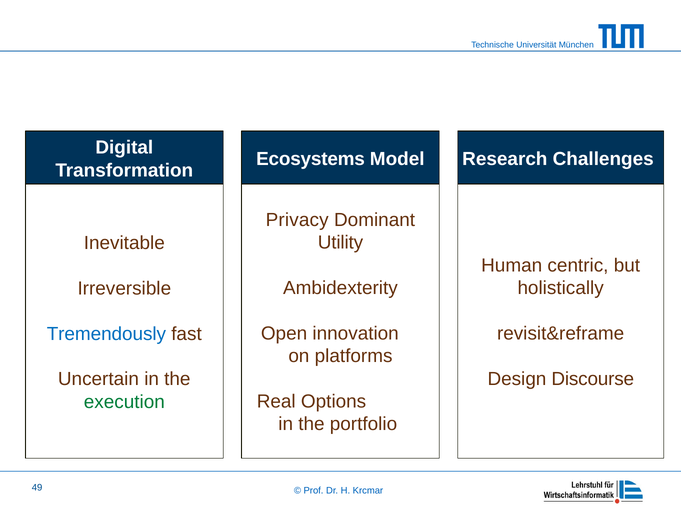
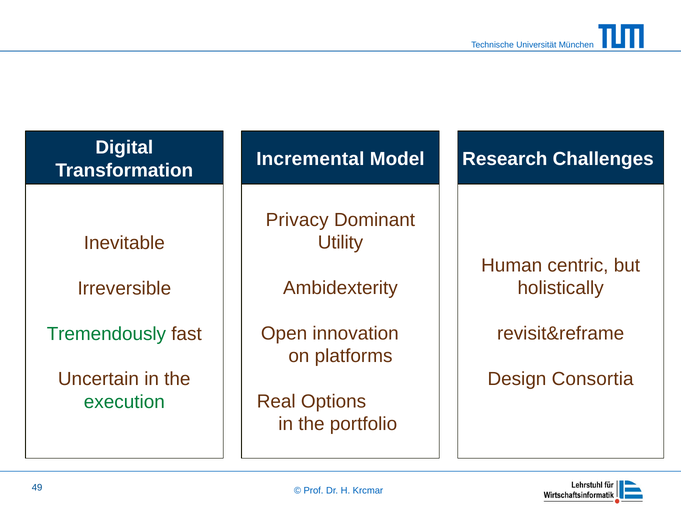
Ecosystems: Ecosystems -> Incremental
Tremendously colour: blue -> green
Discourse: Discourse -> Consortia
